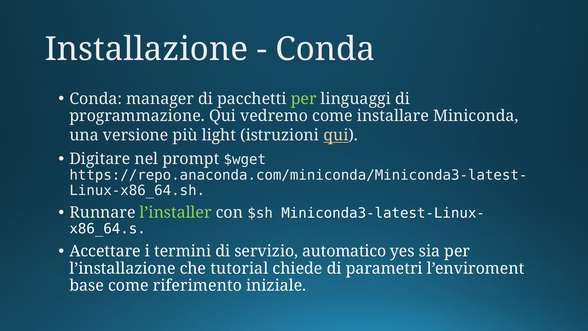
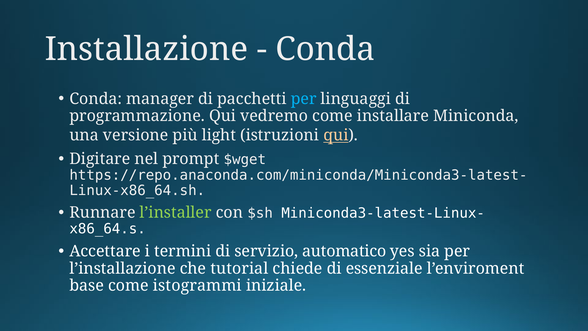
per at (304, 99) colour: light green -> light blue
parametri: parametri -> essenziale
riferimento: riferimento -> istogrammi
